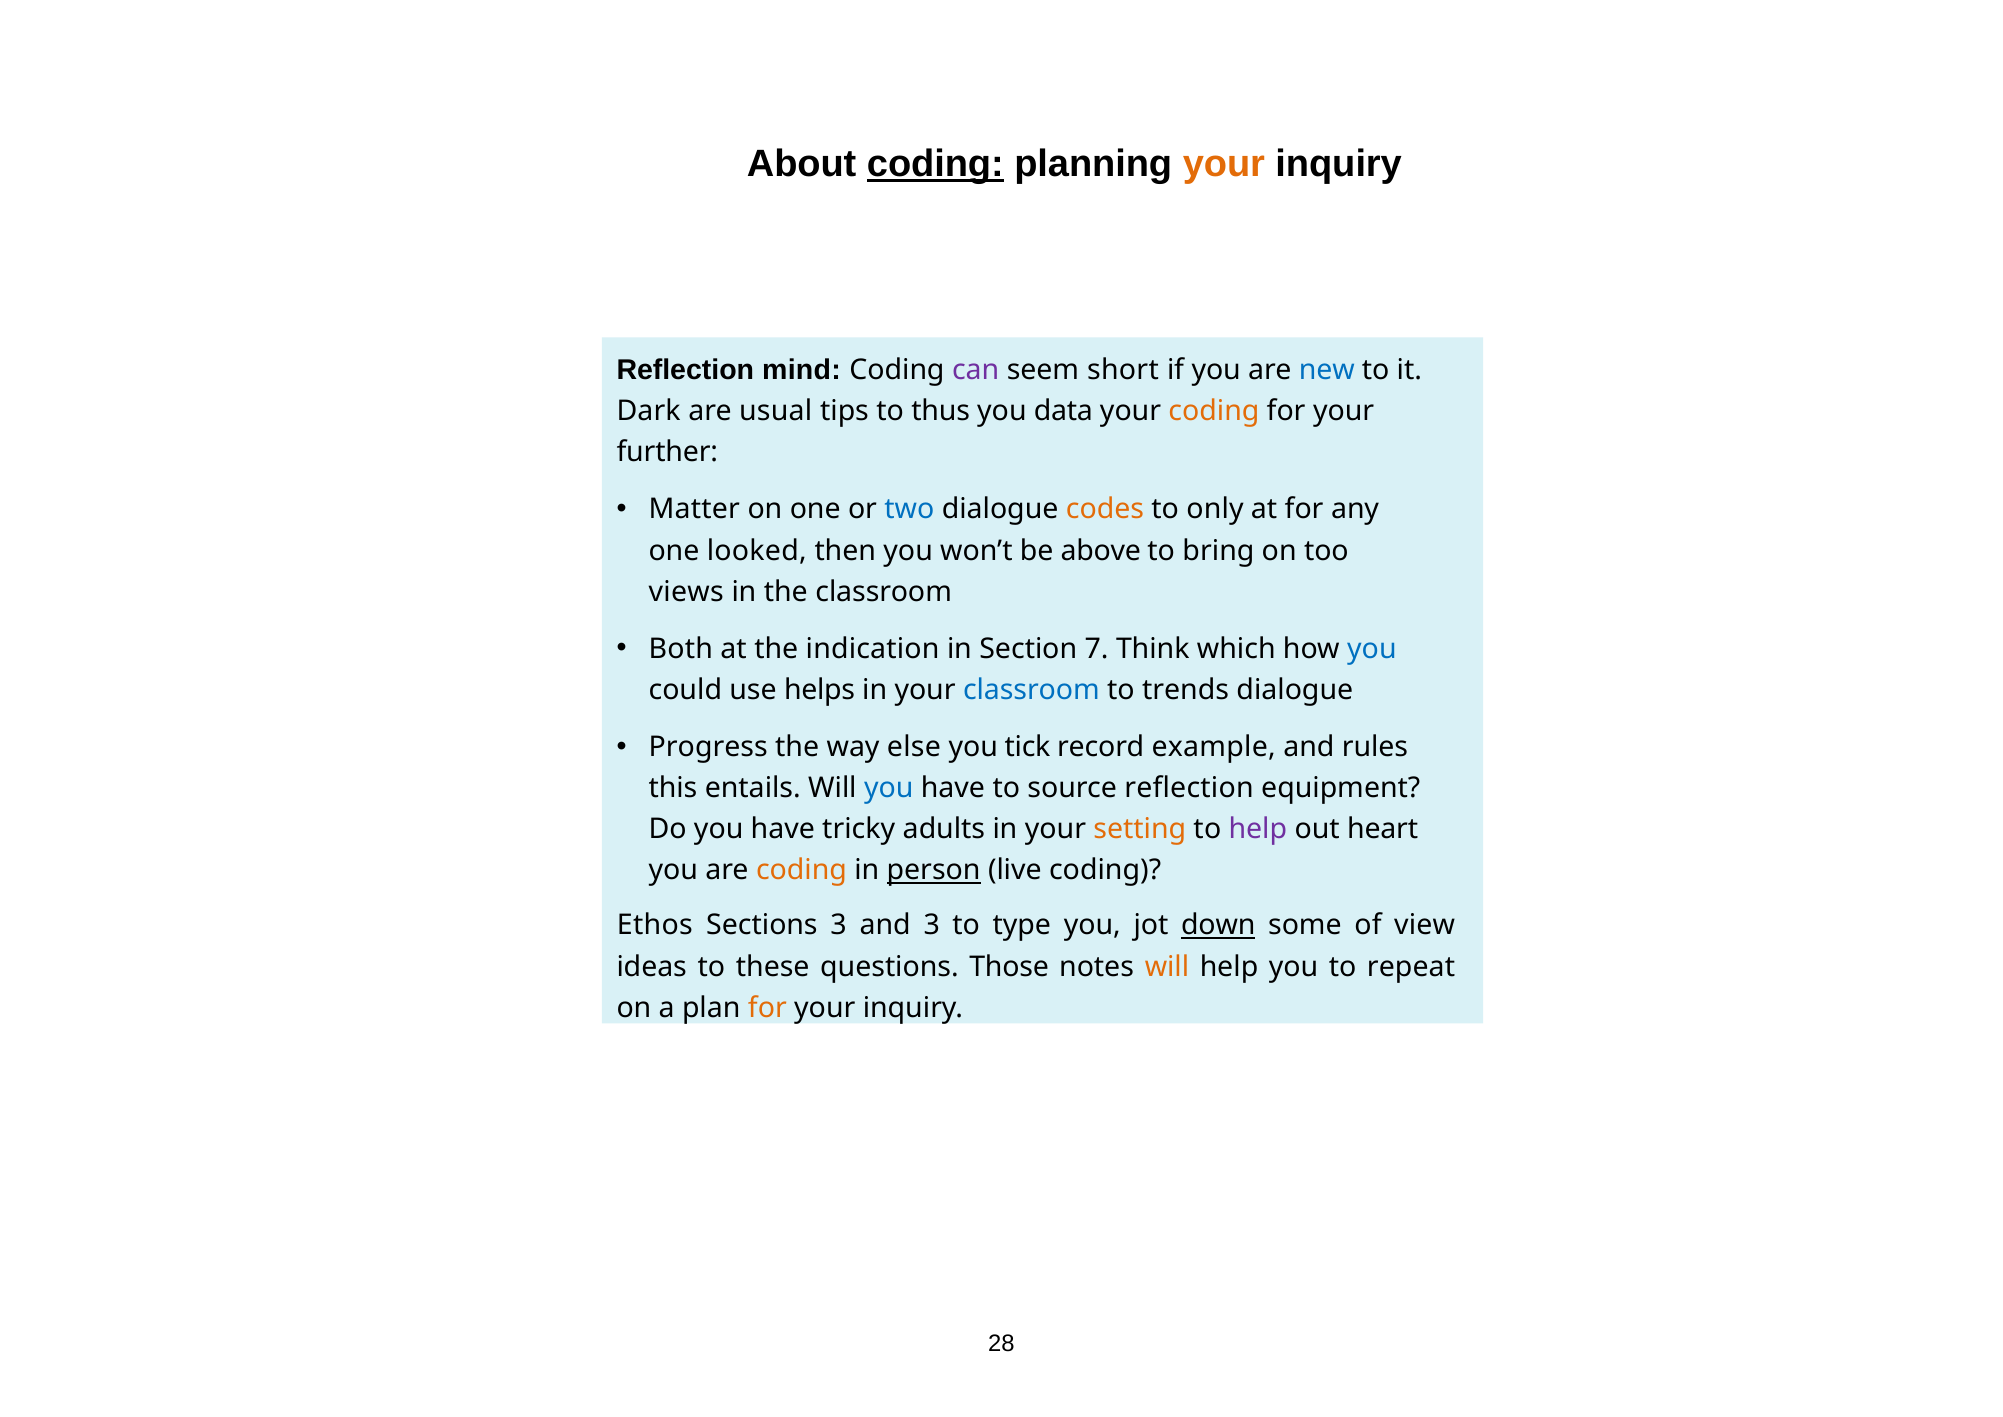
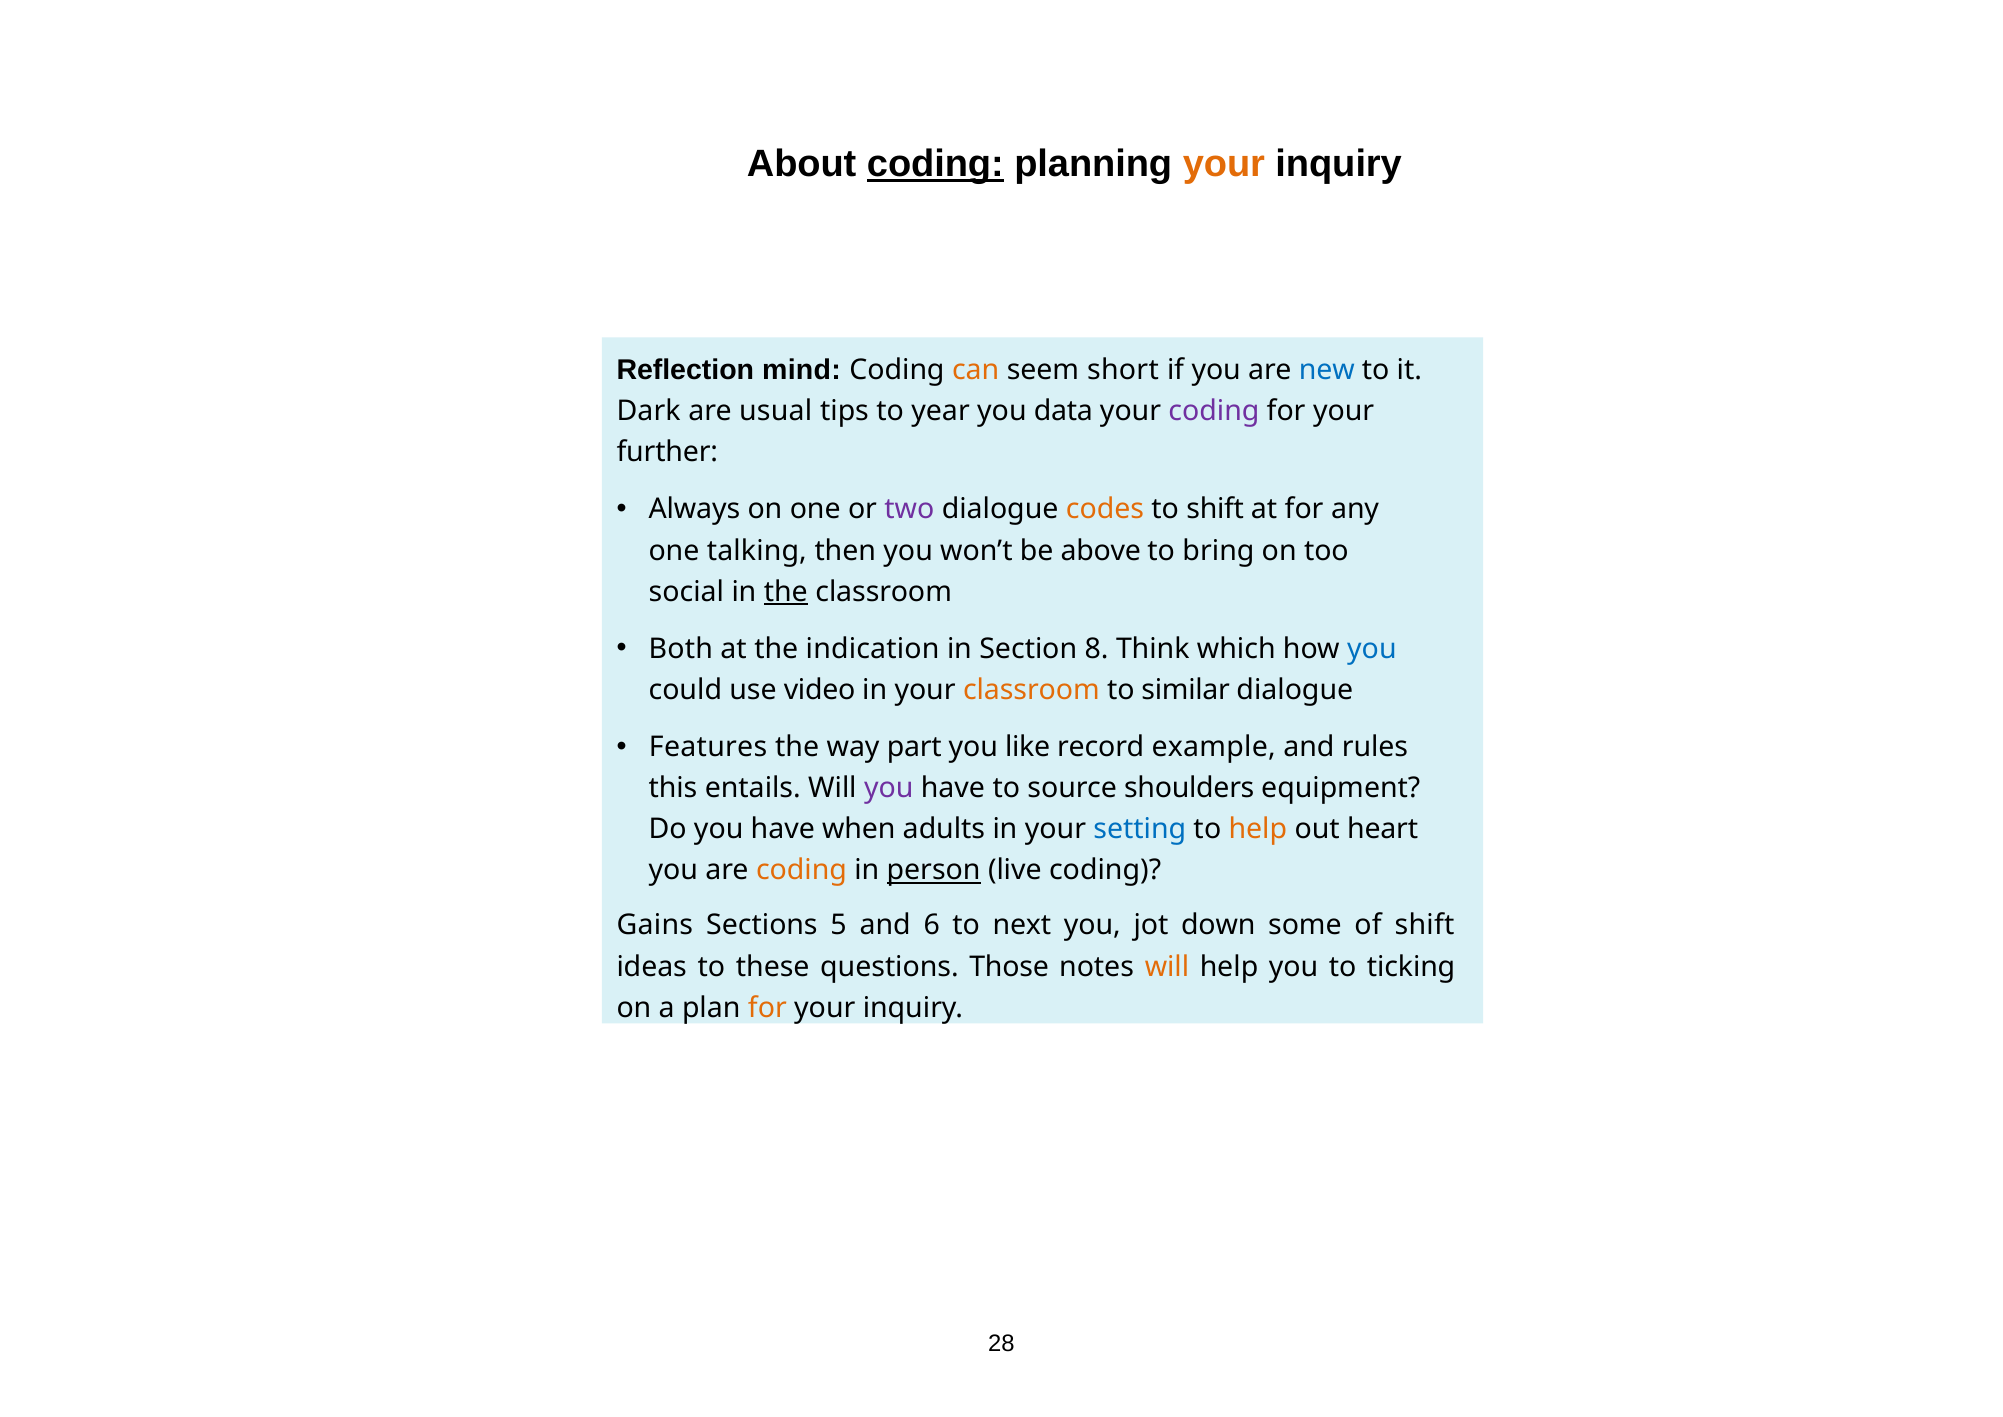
can colour: purple -> orange
thus: thus -> year
coding at (1214, 411) colour: orange -> purple
Matter: Matter -> Always
two colour: blue -> purple
to only: only -> shift
looked: looked -> talking
views: views -> social
the at (786, 592) underline: none -> present
7: 7 -> 8
helps: helps -> video
classroom at (1031, 690) colour: blue -> orange
trends: trends -> similar
Progress: Progress -> Features
else: else -> part
tick: tick -> like
you at (889, 788) colour: blue -> purple
source reflection: reflection -> shoulders
tricky: tricky -> when
setting colour: orange -> blue
help at (1258, 829) colour: purple -> orange
Ethos: Ethos -> Gains
Sections 3: 3 -> 5
and 3: 3 -> 6
type: type -> next
down underline: present -> none
of view: view -> shift
repeat: repeat -> ticking
